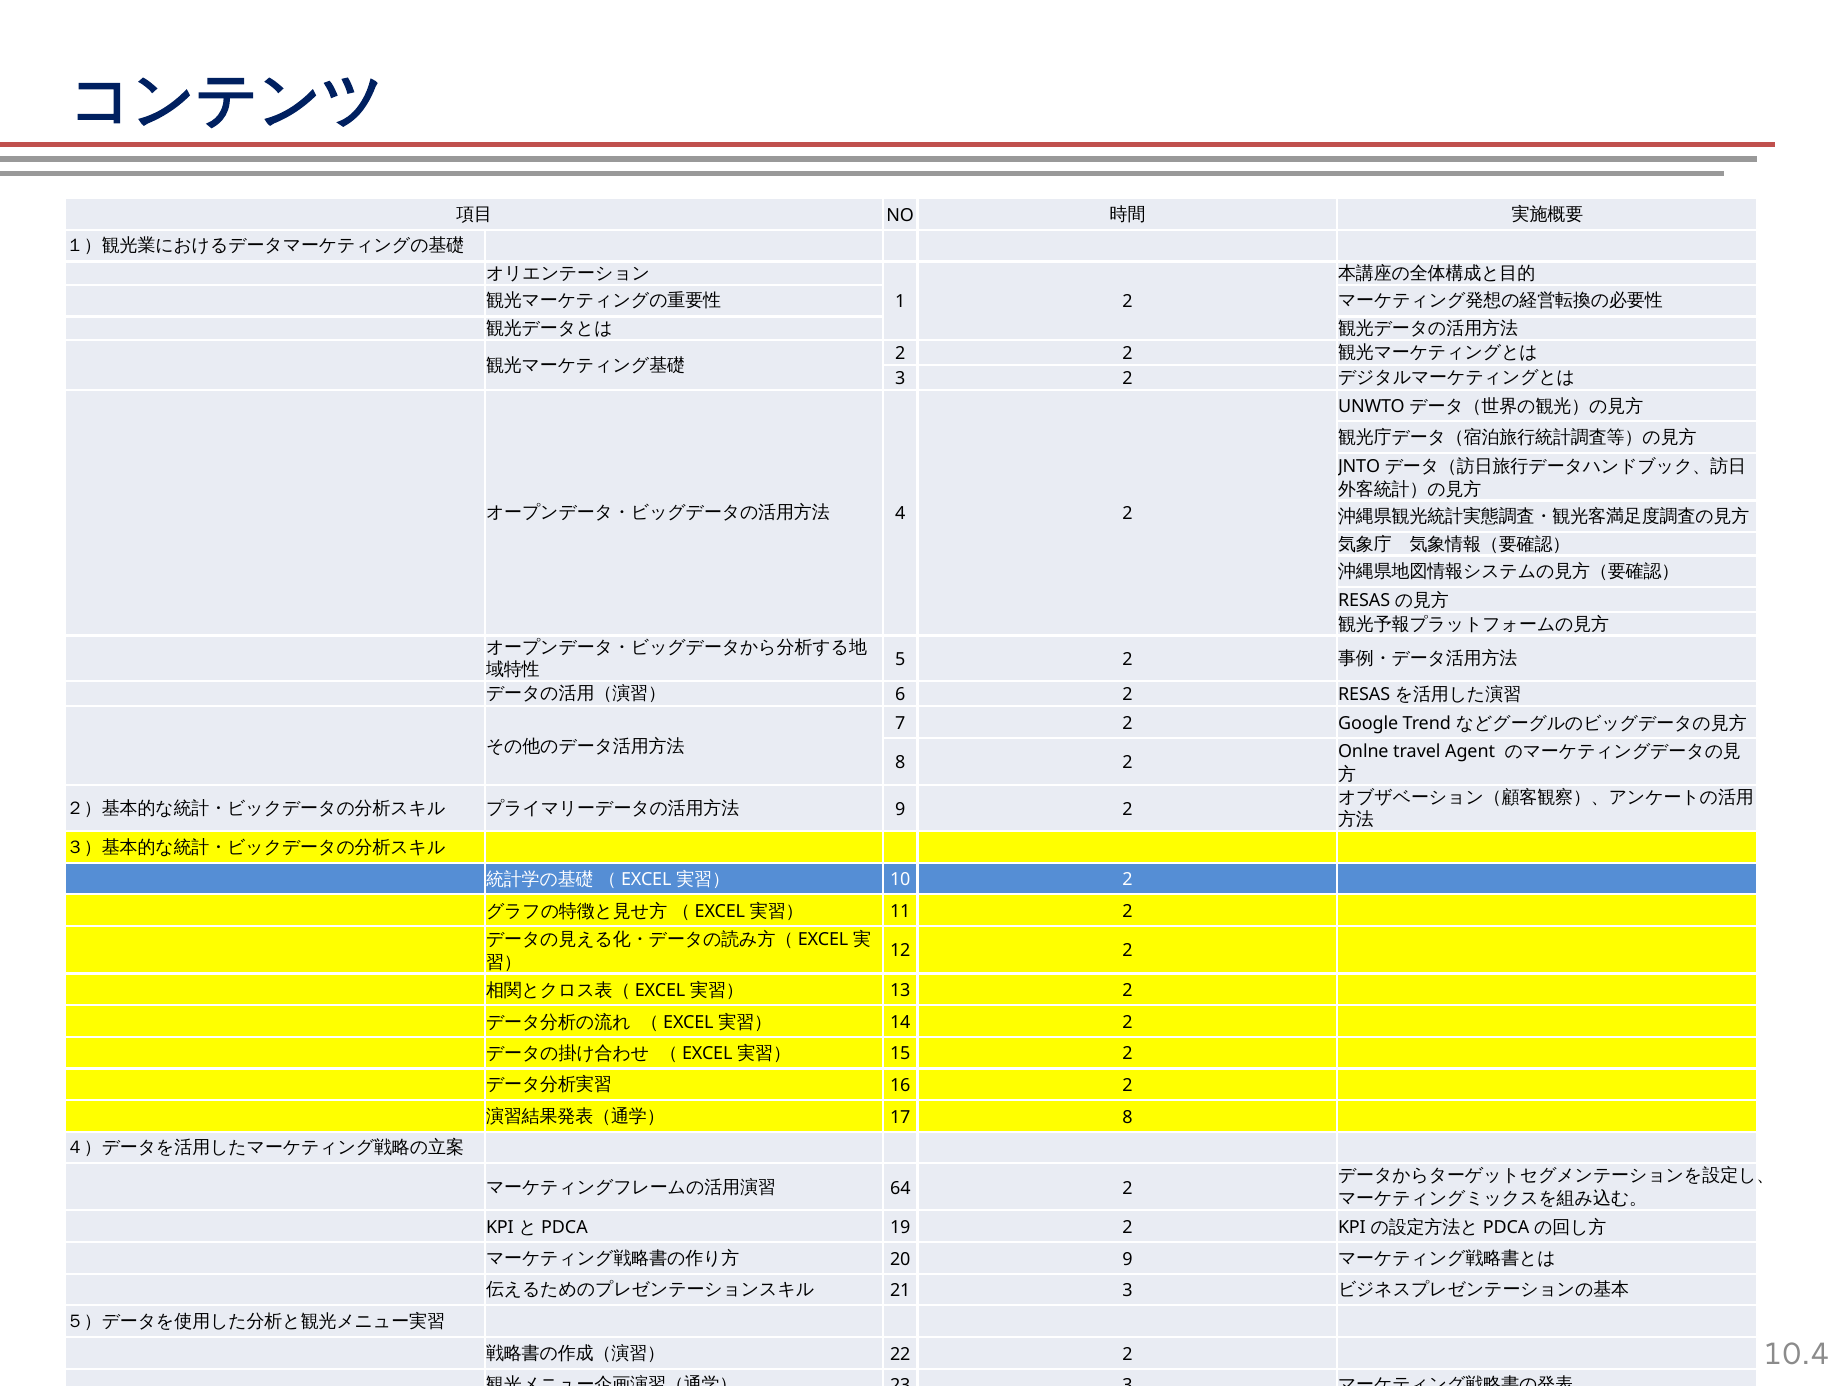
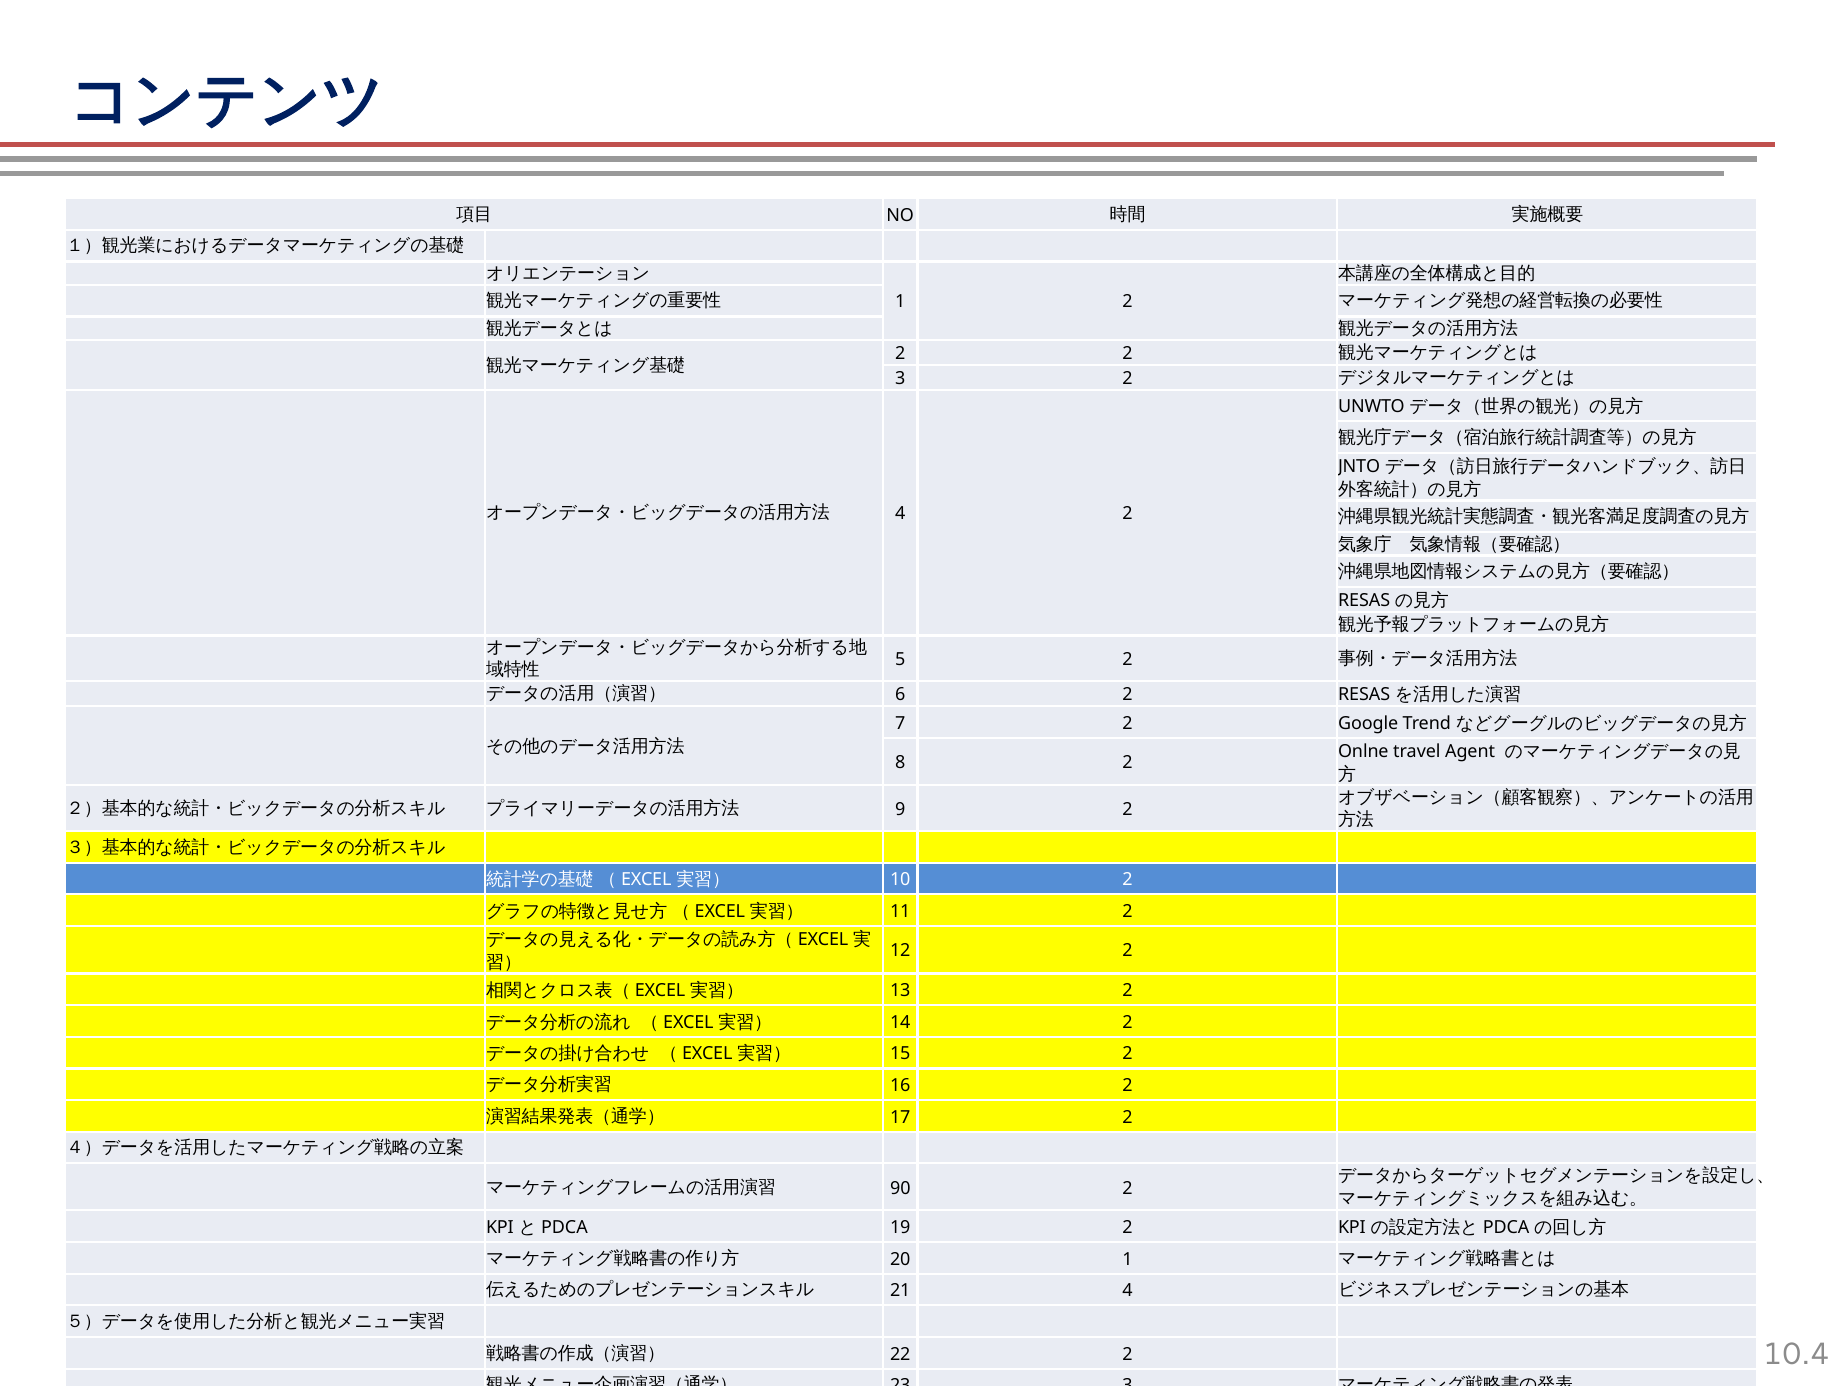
17 8: 8 -> 2
64: 64 -> 90
20 9: 9 -> 1
21 3: 3 -> 4
